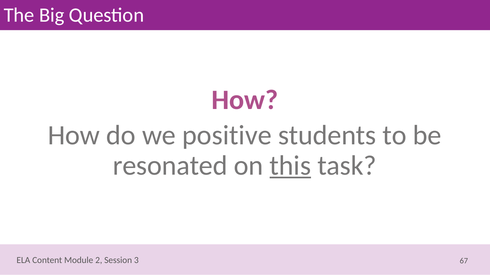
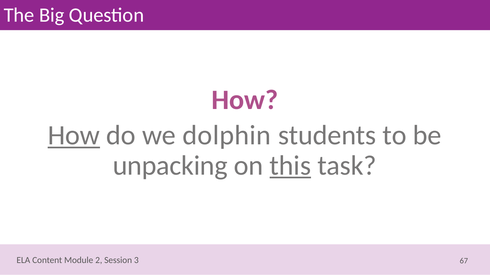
How at (74, 136) underline: none -> present
positive: positive -> dolphin
resonated: resonated -> unpacking
